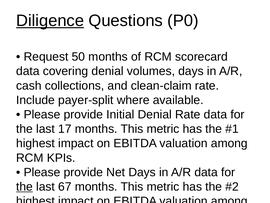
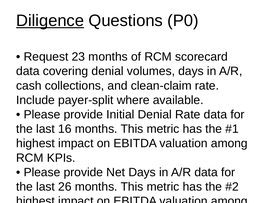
50: 50 -> 23
17: 17 -> 16
the at (24, 186) underline: present -> none
67: 67 -> 26
